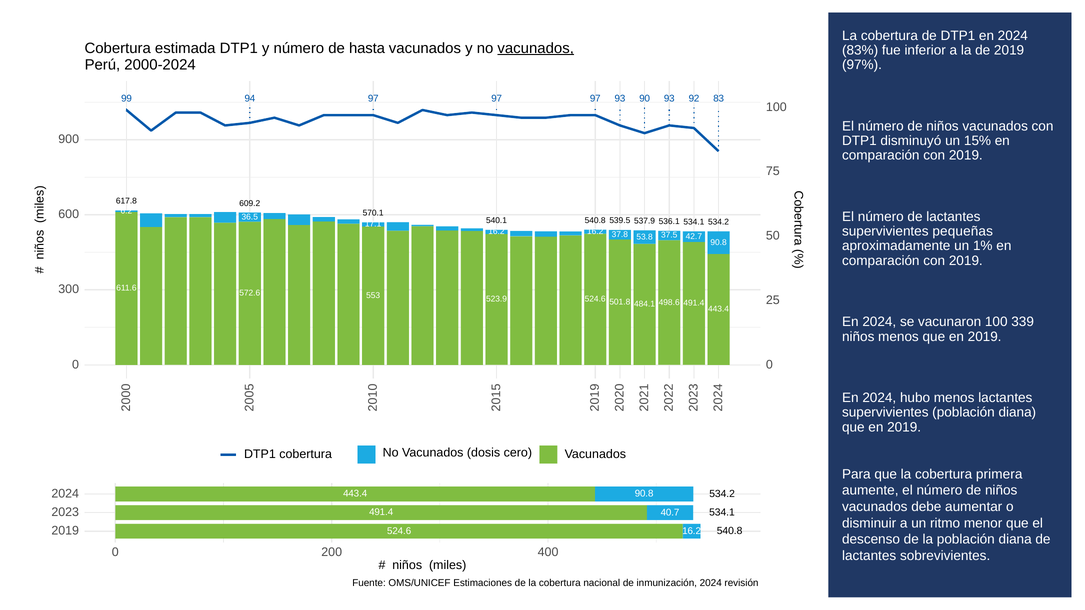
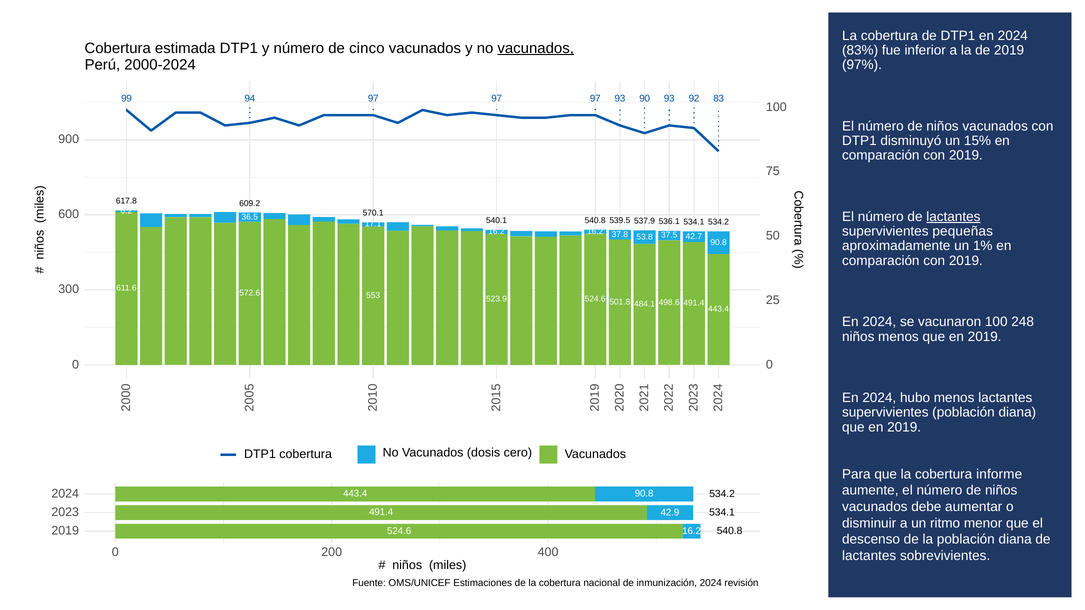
hasta: hasta -> cinco
lactantes at (953, 217) underline: none -> present
339: 339 -> 248
primera: primera -> informe
40.7: 40.7 -> 42.9
